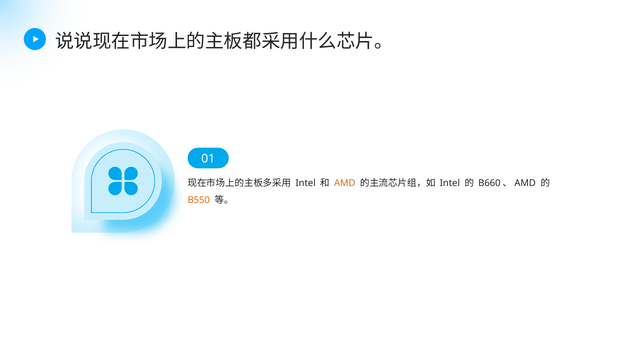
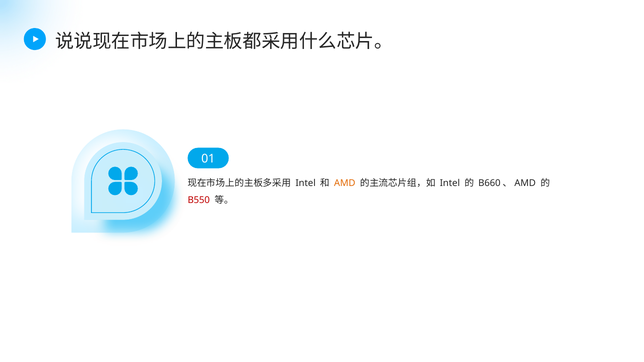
B550 colour: orange -> red
